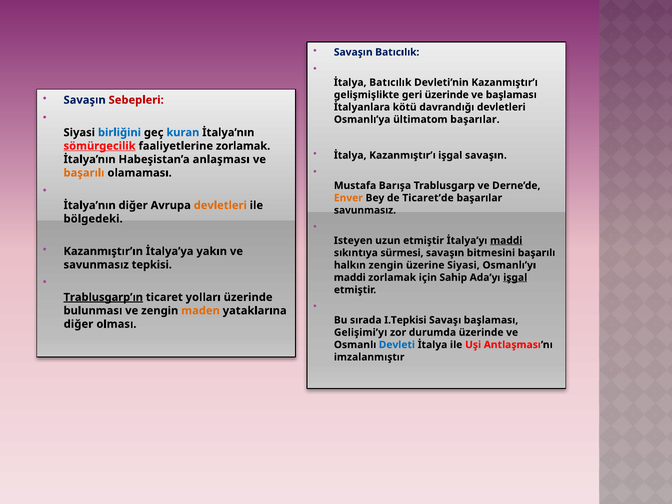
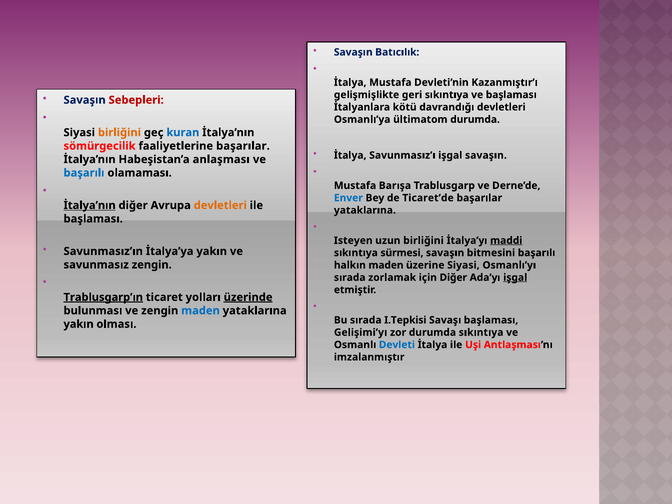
İtalya Batıcılık: Batıcılık -> Mustafa
geri üzerinde: üzerinde -> sıkıntıya
ültimatom başarılar: başarılar -> durumda
birliğini at (119, 133) colour: blue -> orange
sömürgecilik underline: present -> none
faaliyetlerine zorlamak: zorlamak -> başarılar
İtalya Kazanmıştır’ı: Kazanmıştır’ı -> Savunmasız’ı
başarılı at (84, 173) colour: orange -> blue
Enver colour: orange -> blue
İtalya’nın at (90, 205) underline: none -> present
savunmasız at (365, 210): savunmasız -> yataklarına
bölgedeki at (93, 219): bölgedeki -> başlaması
uzun etmiştir: etmiştir -> birliğini
Kazanmıştır’ın: Kazanmıştır’ın -> Savunmasız’ın
savunmasız tepkisi: tepkisi -> zengin
halkın zengin: zengin -> maden
maddi at (350, 277): maddi -> sırada
için Sahip: Sahip -> Diğer
üzerinde at (248, 297) underline: none -> present
maden at (201, 311) colour: orange -> blue
diğer at (78, 324): diğer -> yakın
durumda üzerinde: üzerinde -> sıkıntıya
